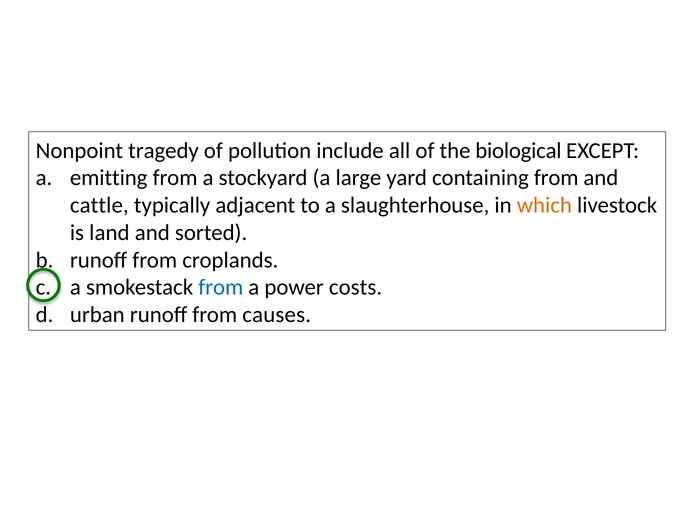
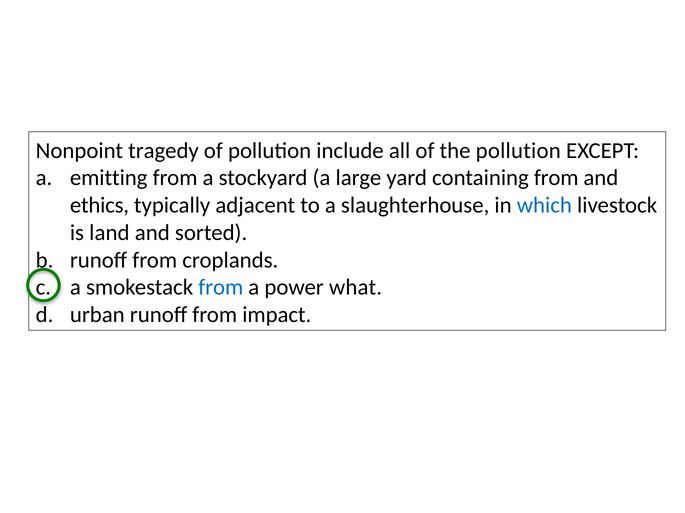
the biological: biological -> pollution
cattle: cattle -> ethics
which colour: orange -> blue
costs: costs -> what
causes: causes -> impact
